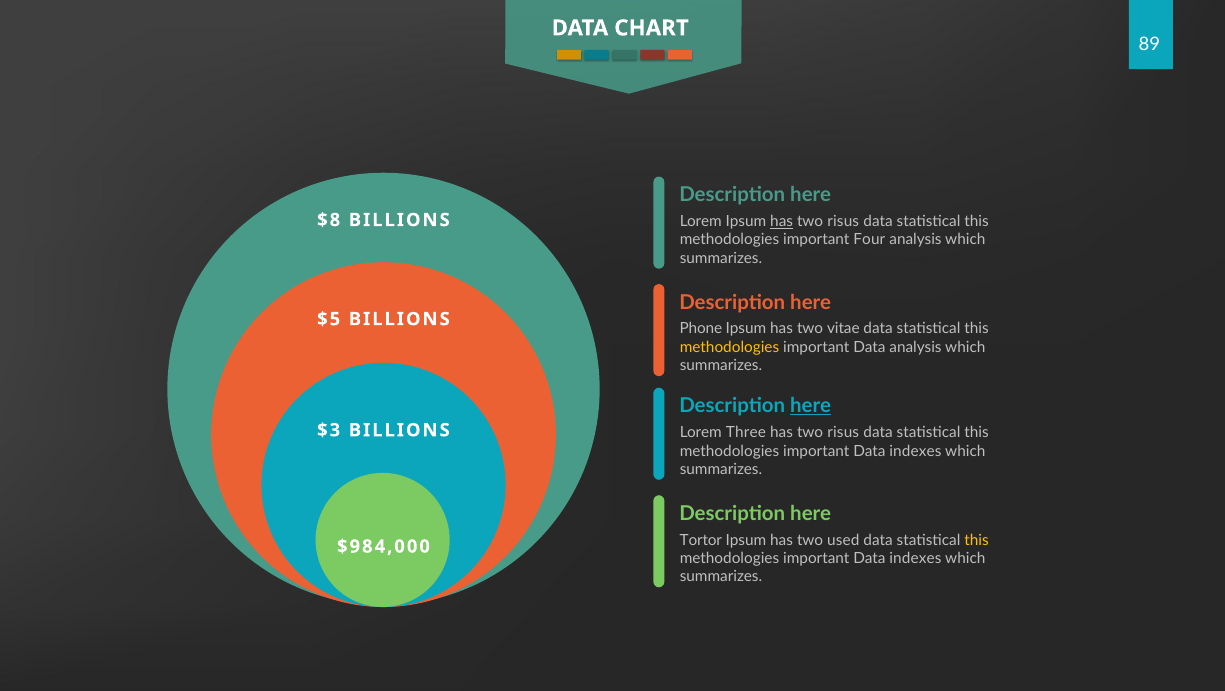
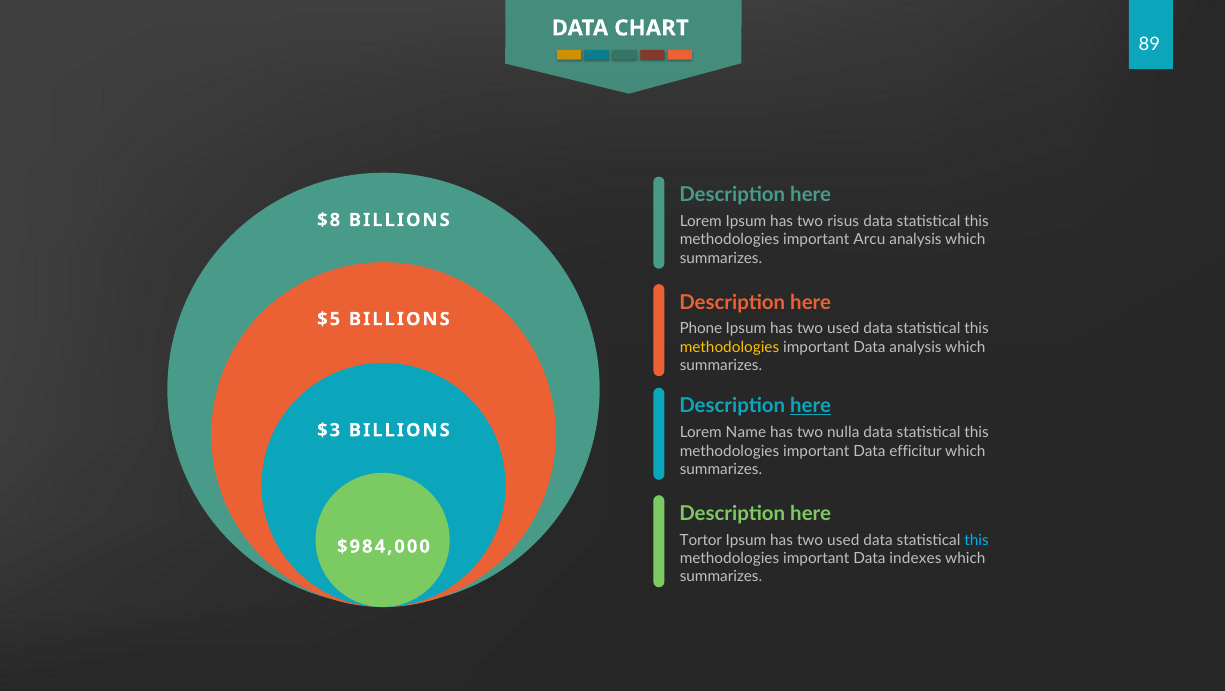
has at (782, 221) underline: present -> none
Four: Four -> Arcu
vitae at (843, 329): vitae -> used
Three: Three -> Name
risus at (843, 432): risus -> nulla
indexes at (915, 451): indexes -> efficitur
this at (977, 540) colour: yellow -> light blue
